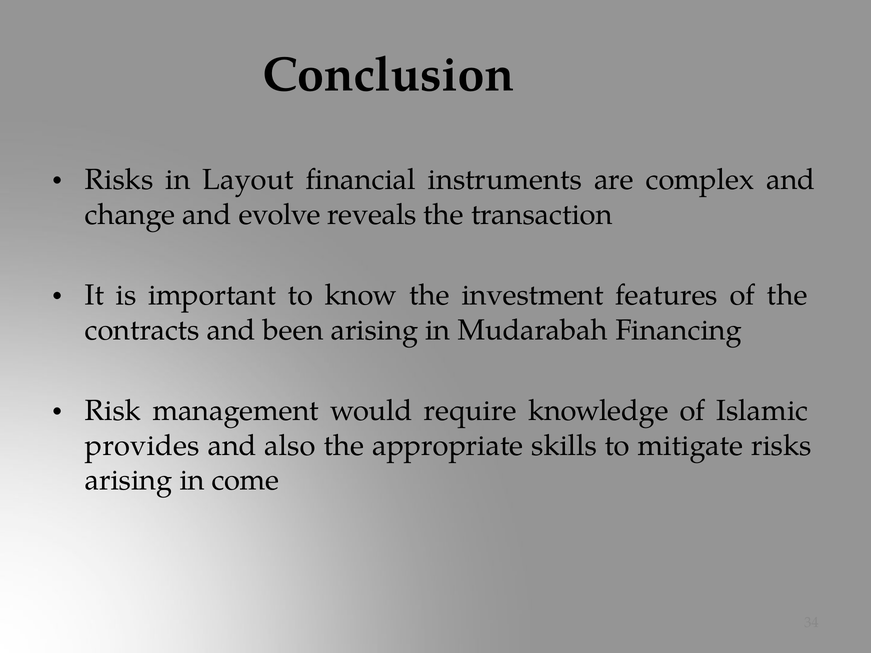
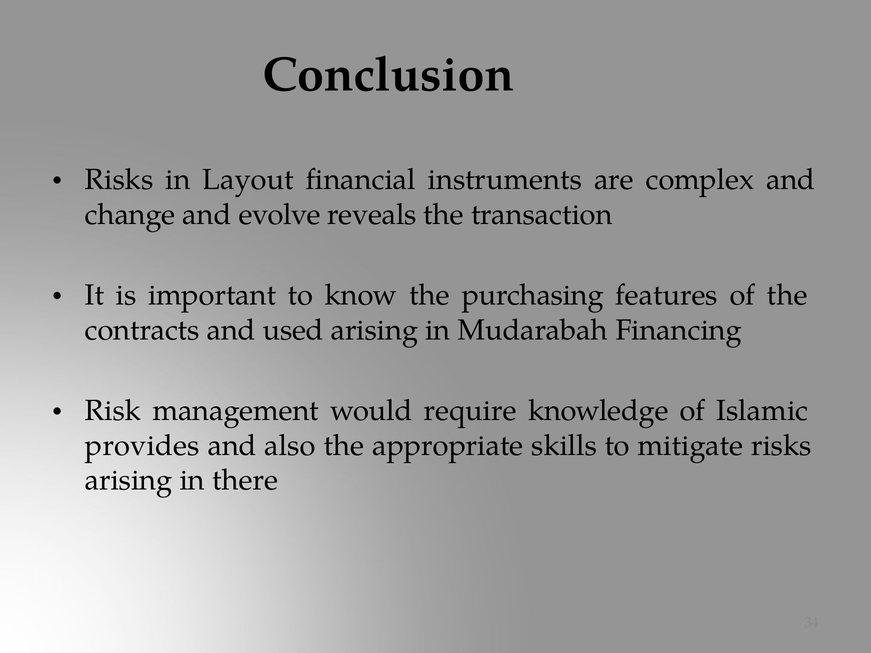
investment: investment -> purchasing
been: been -> used
come: come -> there
